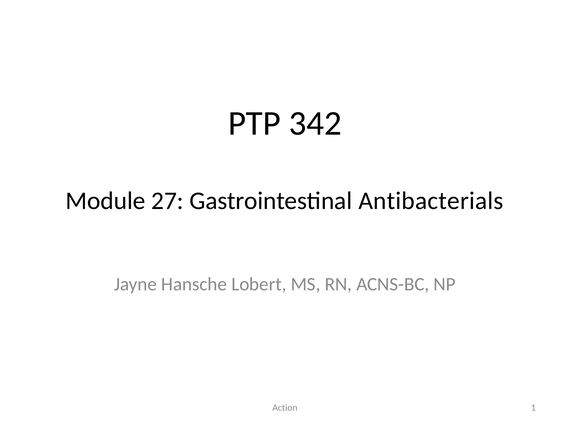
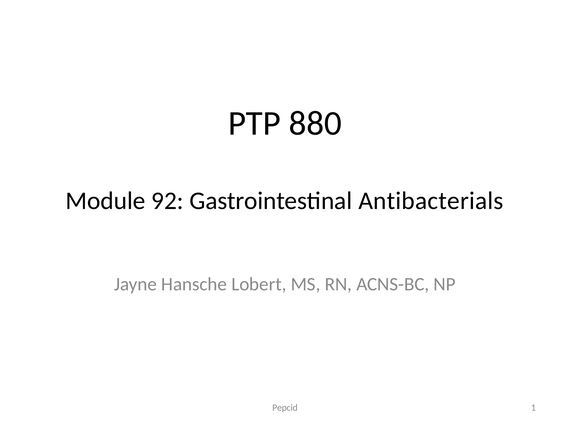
342: 342 -> 880
27: 27 -> 92
Action: Action -> Pepcid
